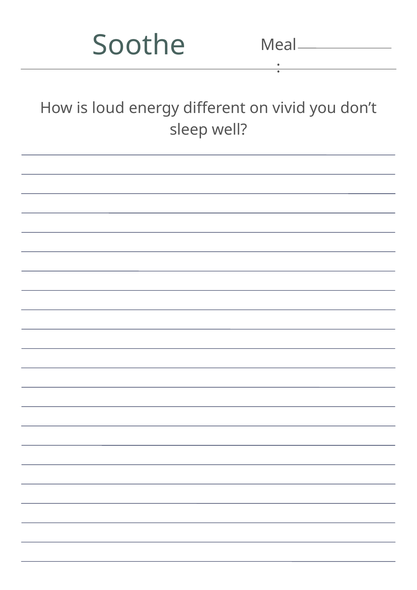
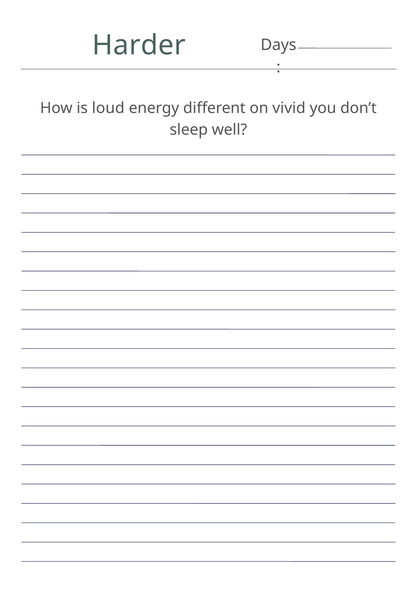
Soothe: Soothe -> Harder
Meal: Meal -> Days
